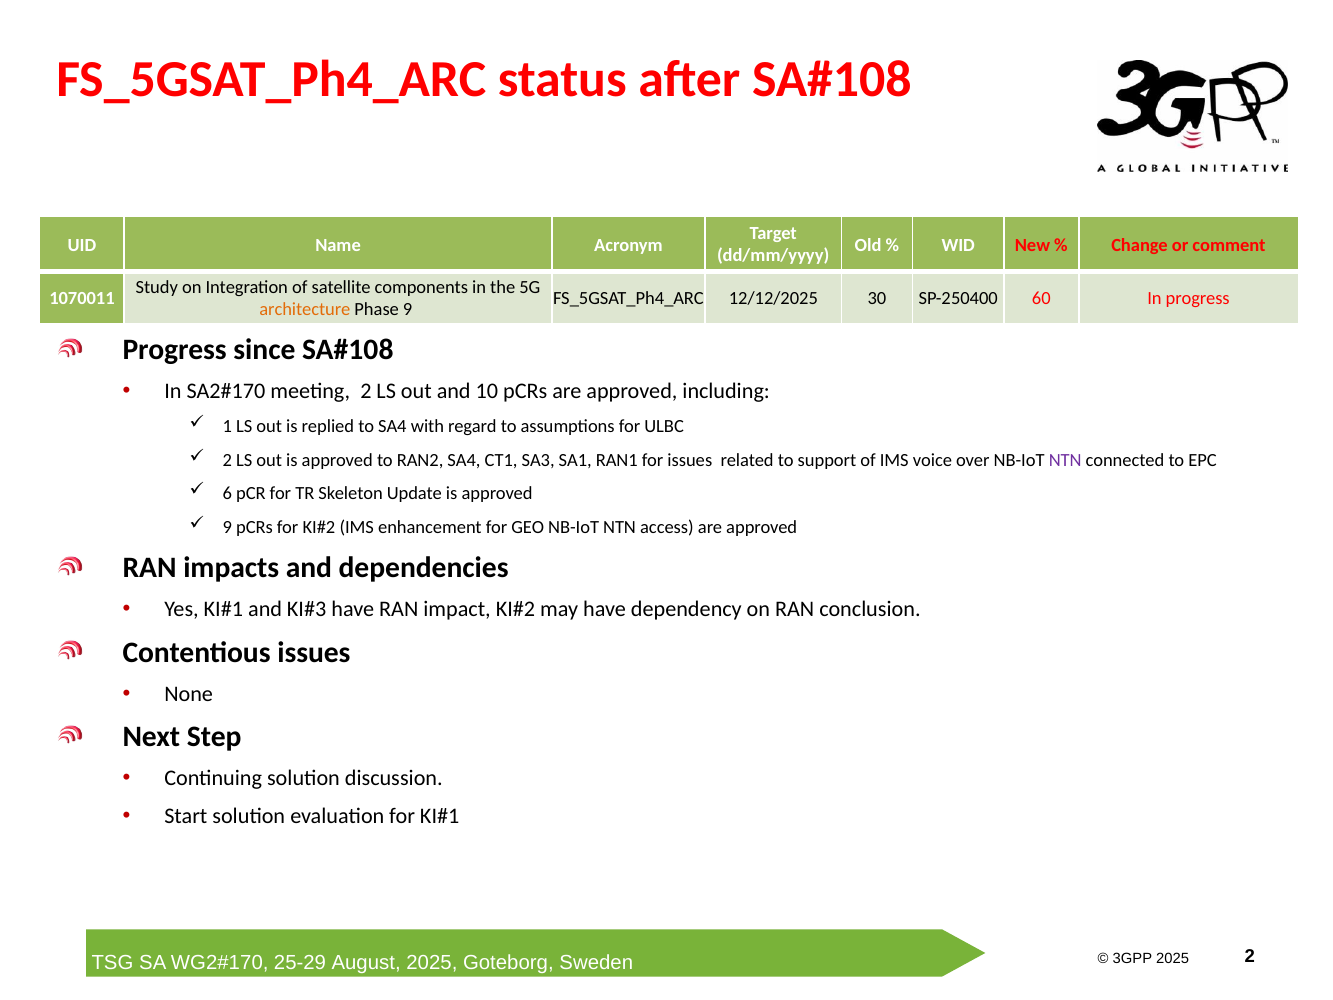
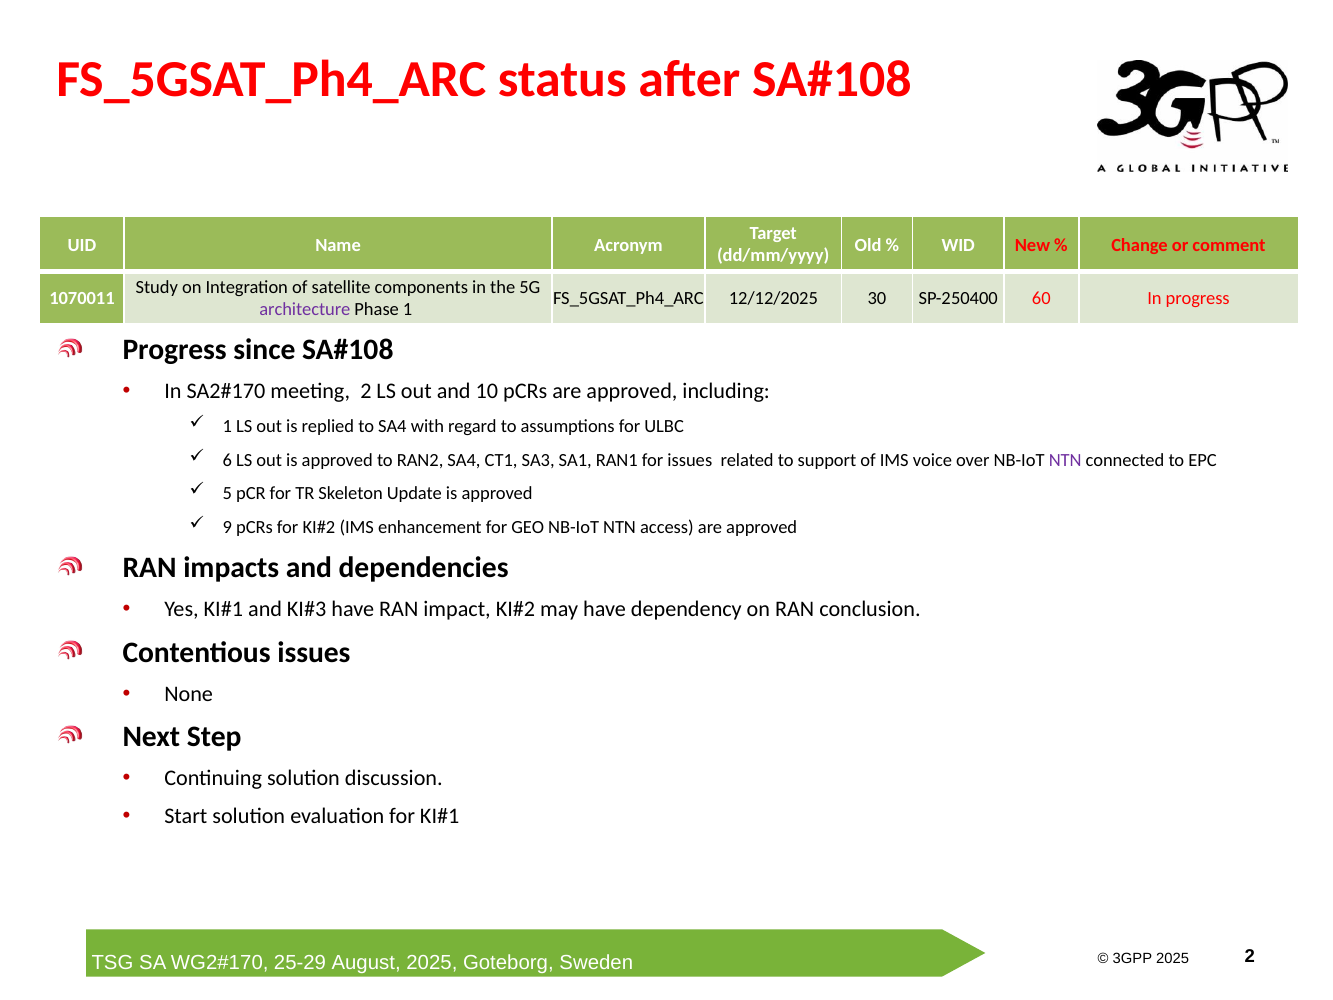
architecture colour: orange -> purple
Phase 9: 9 -> 1
2 at (227, 460): 2 -> 6
6: 6 -> 5
